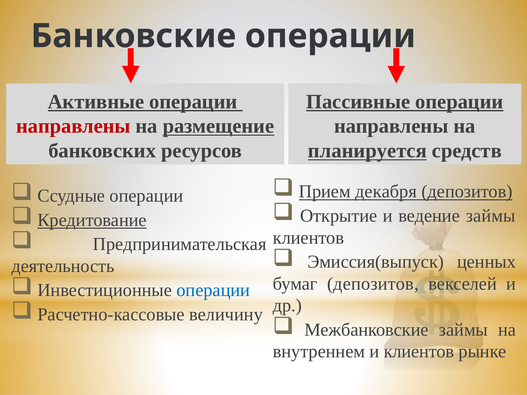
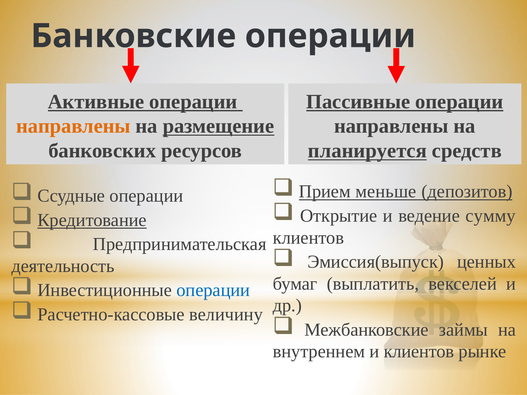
направлены at (73, 126) colour: red -> orange
декабря: декабря -> меньше
ведение займы: займы -> сумму
бумаг депозитов: депозитов -> выплатить
